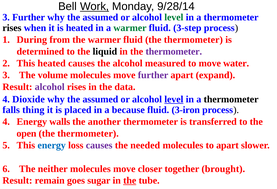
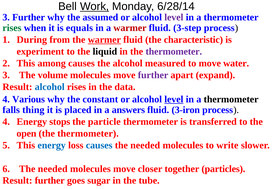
9/28/14: 9/28/14 -> 6/28/14
level at (174, 17) colour: green -> purple
rises at (12, 28) colour: black -> green
is heated: heated -> equals
warmer at (130, 28) colour: green -> red
warmer at (104, 40) underline: none -> present
fluid the thermometer: thermometer -> characteristic
determined: determined -> experiment
This heated: heated -> among
alcohol at (50, 87) colour: purple -> blue
Dioxide: Dioxide -> Various
assumed at (100, 99): assumed -> constant
because: because -> answers
walls: walls -> stops
another: another -> particle
causes at (99, 145) colour: purple -> blue
to apart: apart -> write
neither at (53, 169): neither -> needed
brought: brought -> particles
Result remain: remain -> further
the at (130, 180) underline: present -> none
